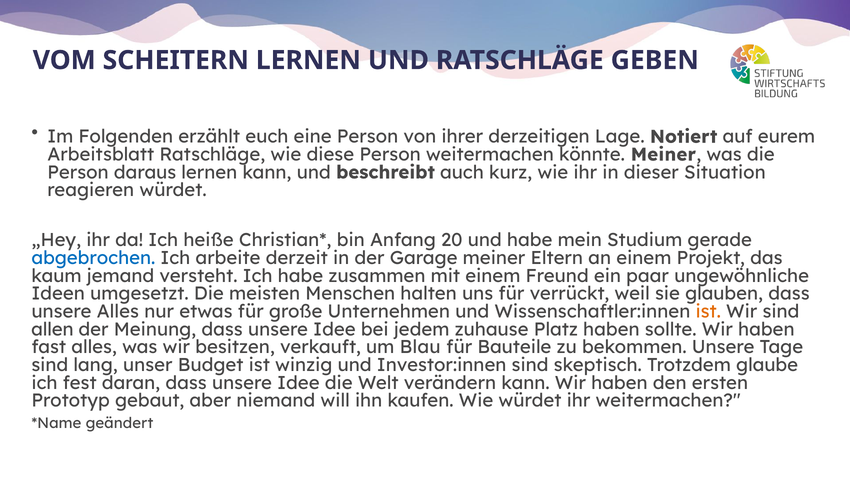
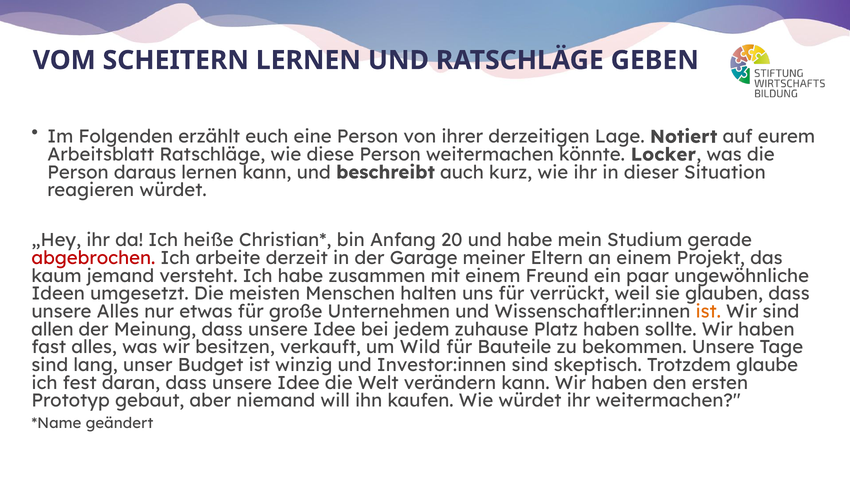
könnte Meiner: Meiner -> Locker
abgebrochen colour: blue -> red
Blau: Blau -> Wild
